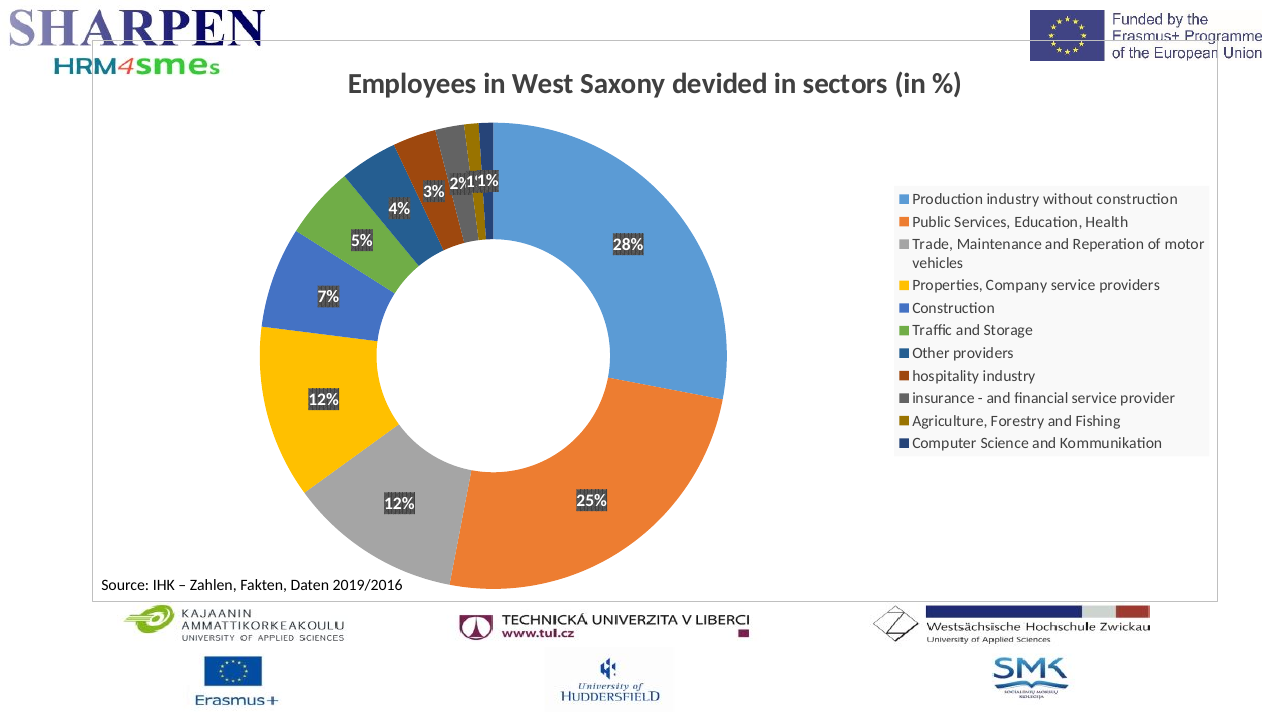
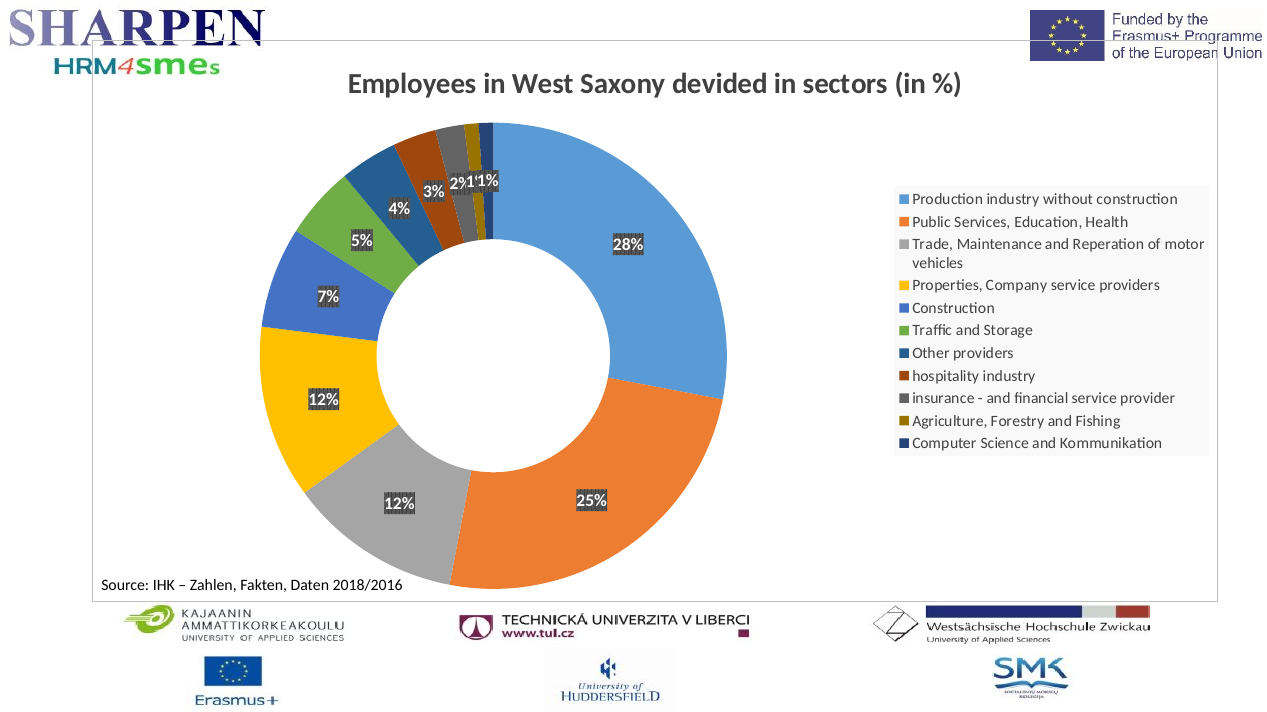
2019/2016: 2019/2016 -> 2018/2016
